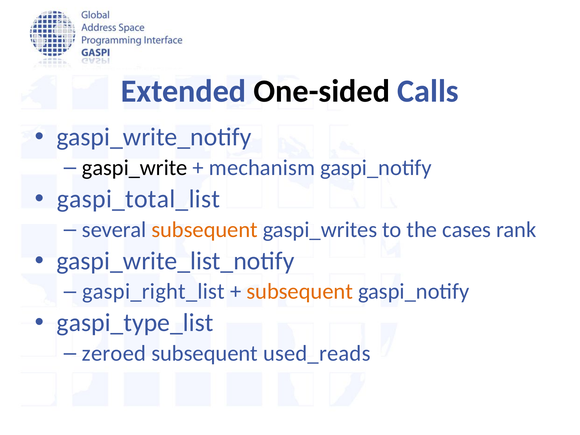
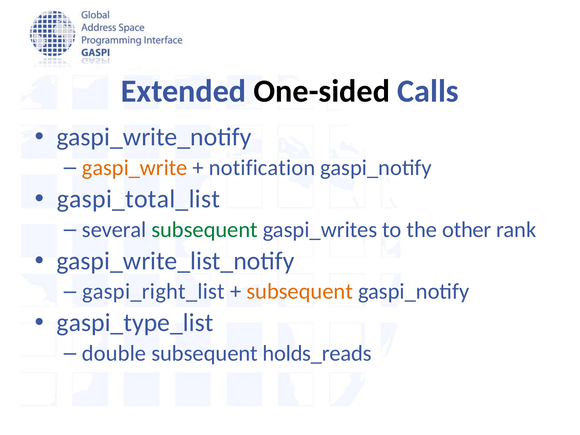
gaspi_write colour: black -> orange
mechanism: mechanism -> notification
subsequent at (205, 230) colour: orange -> green
cases: cases -> other
zeroed: zeroed -> double
used_reads: used_reads -> holds_reads
